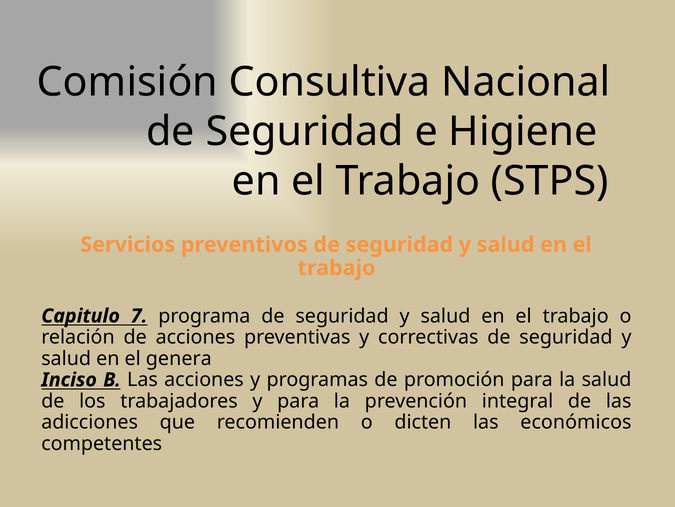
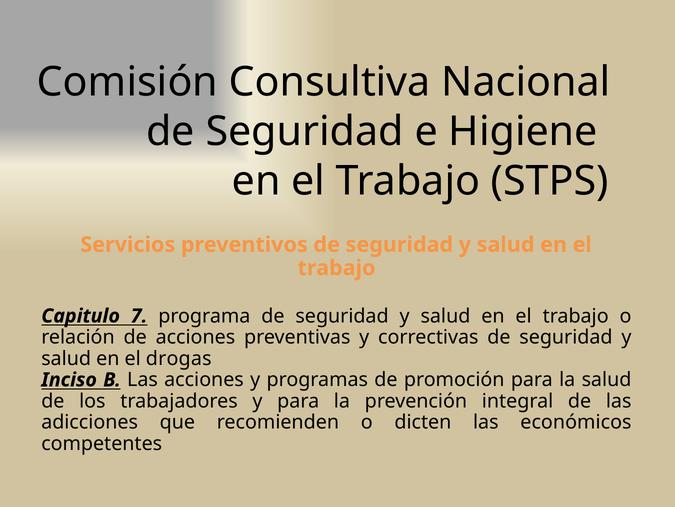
genera: genera -> drogas
